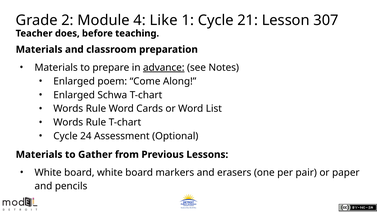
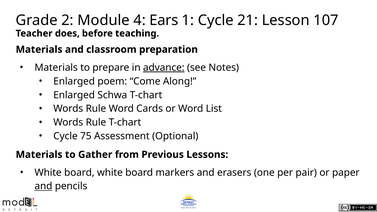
Like: Like -> Ears
307: 307 -> 107
24: 24 -> 75
and at (43, 186) underline: none -> present
